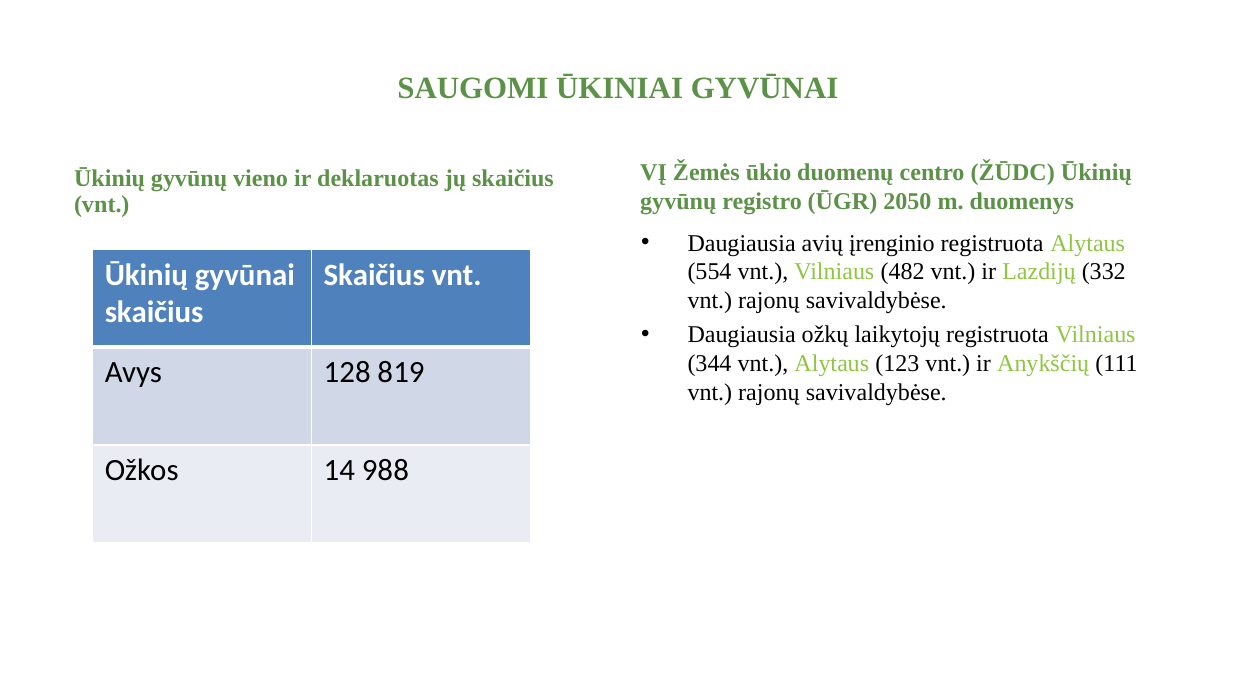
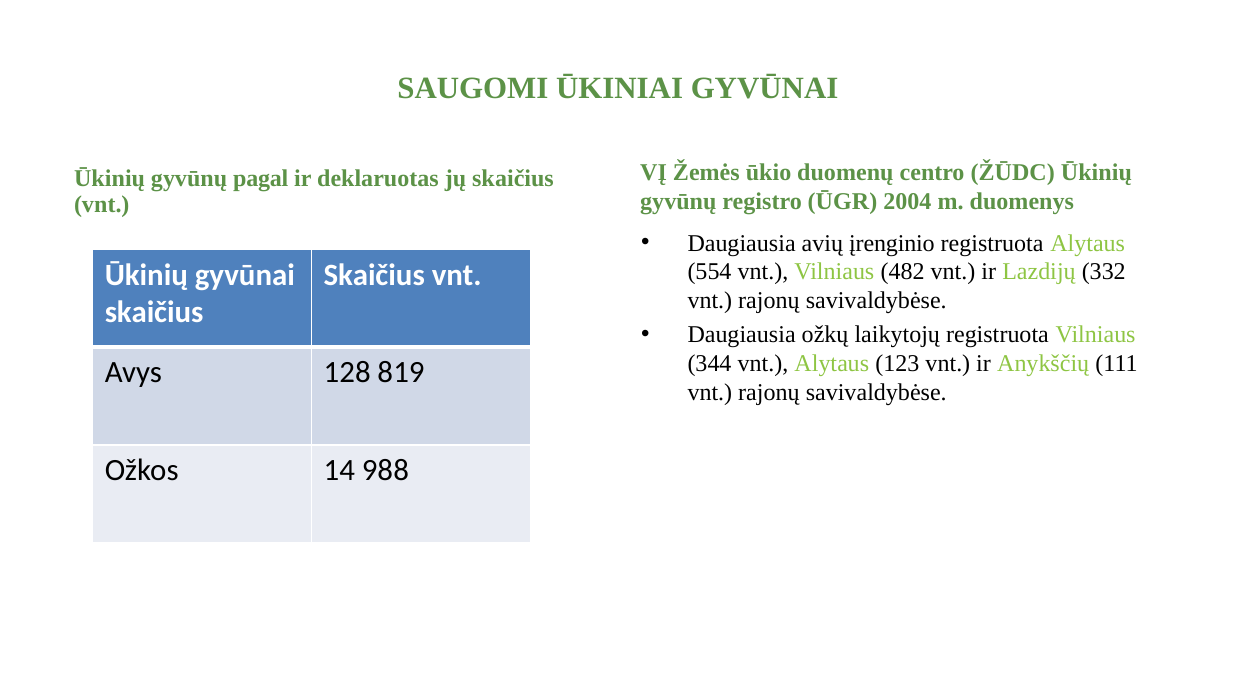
vieno: vieno -> pagal
2050: 2050 -> 2004
